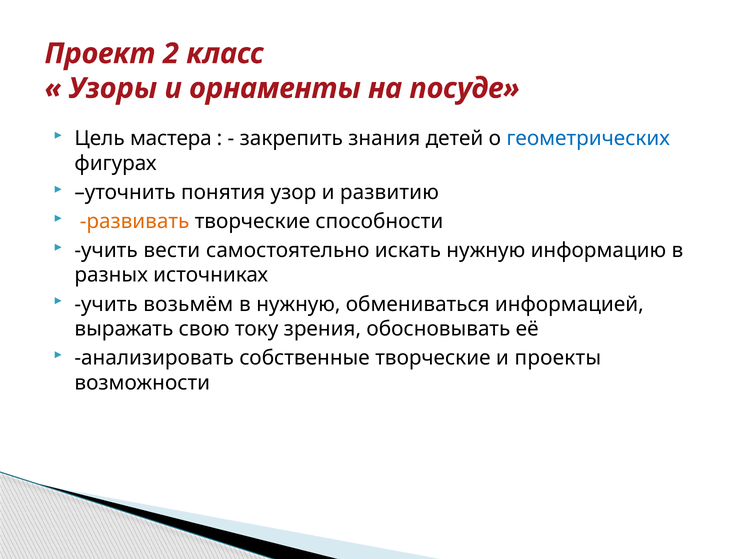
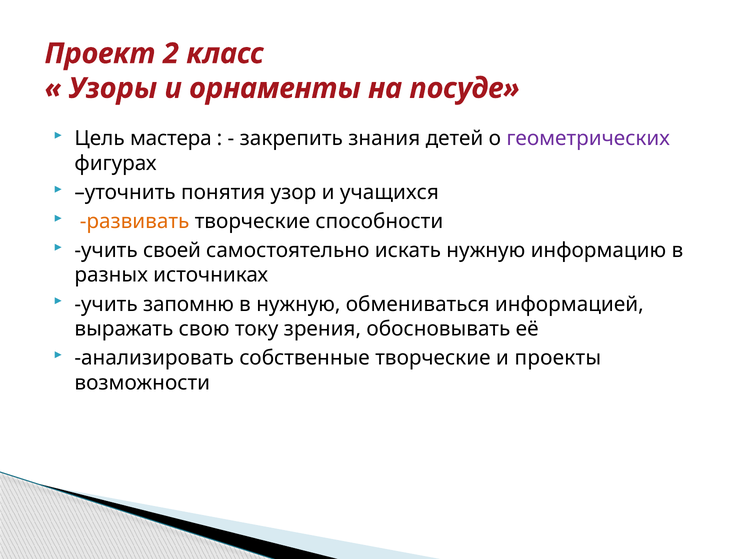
геометрических colour: blue -> purple
развитию: развитию -> учащихся
вести: вести -> своей
возьмём: возьмём -> запомню
